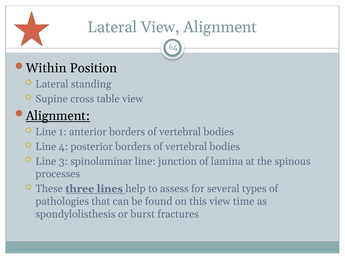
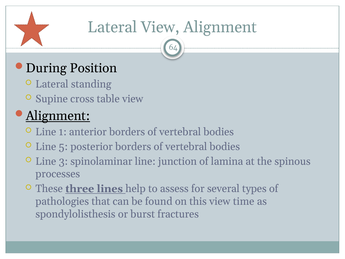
Within: Within -> During
4: 4 -> 5
